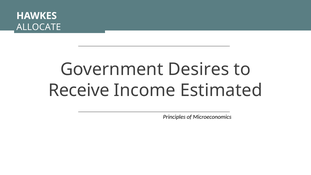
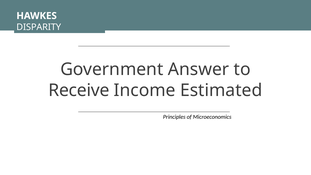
ALLOCATE: ALLOCATE -> DISPARITY
Desires: Desires -> Answer
